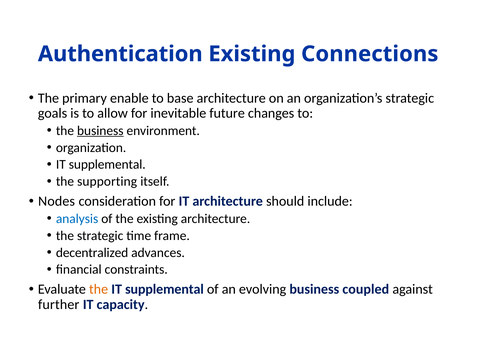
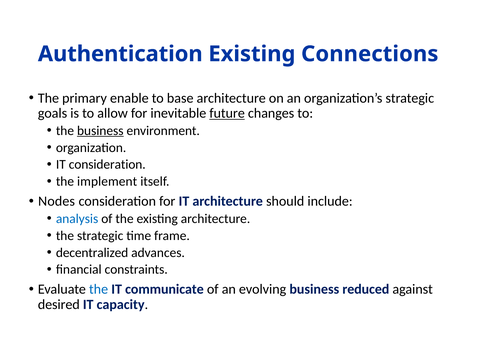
future underline: none -> present
supplemental at (107, 164): supplemental -> consideration
supporting: supporting -> implement
the at (99, 289) colour: orange -> blue
supplemental at (164, 289): supplemental -> communicate
coupled: coupled -> reduced
further: further -> desired
